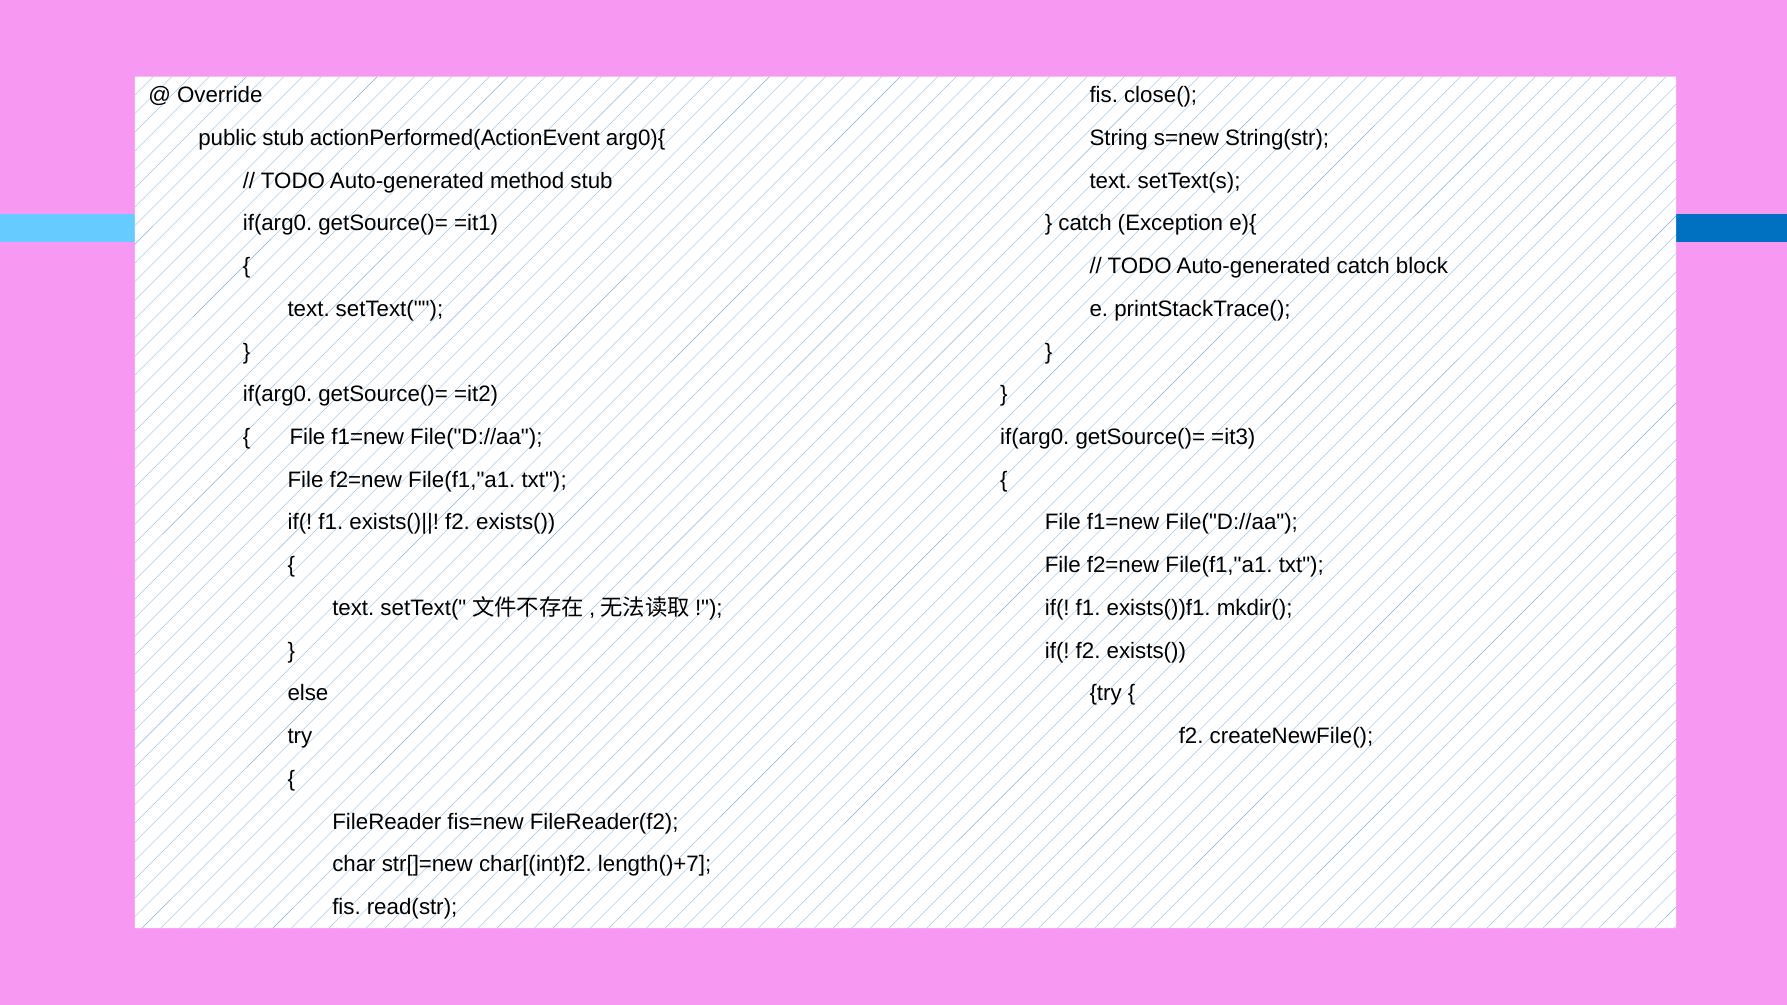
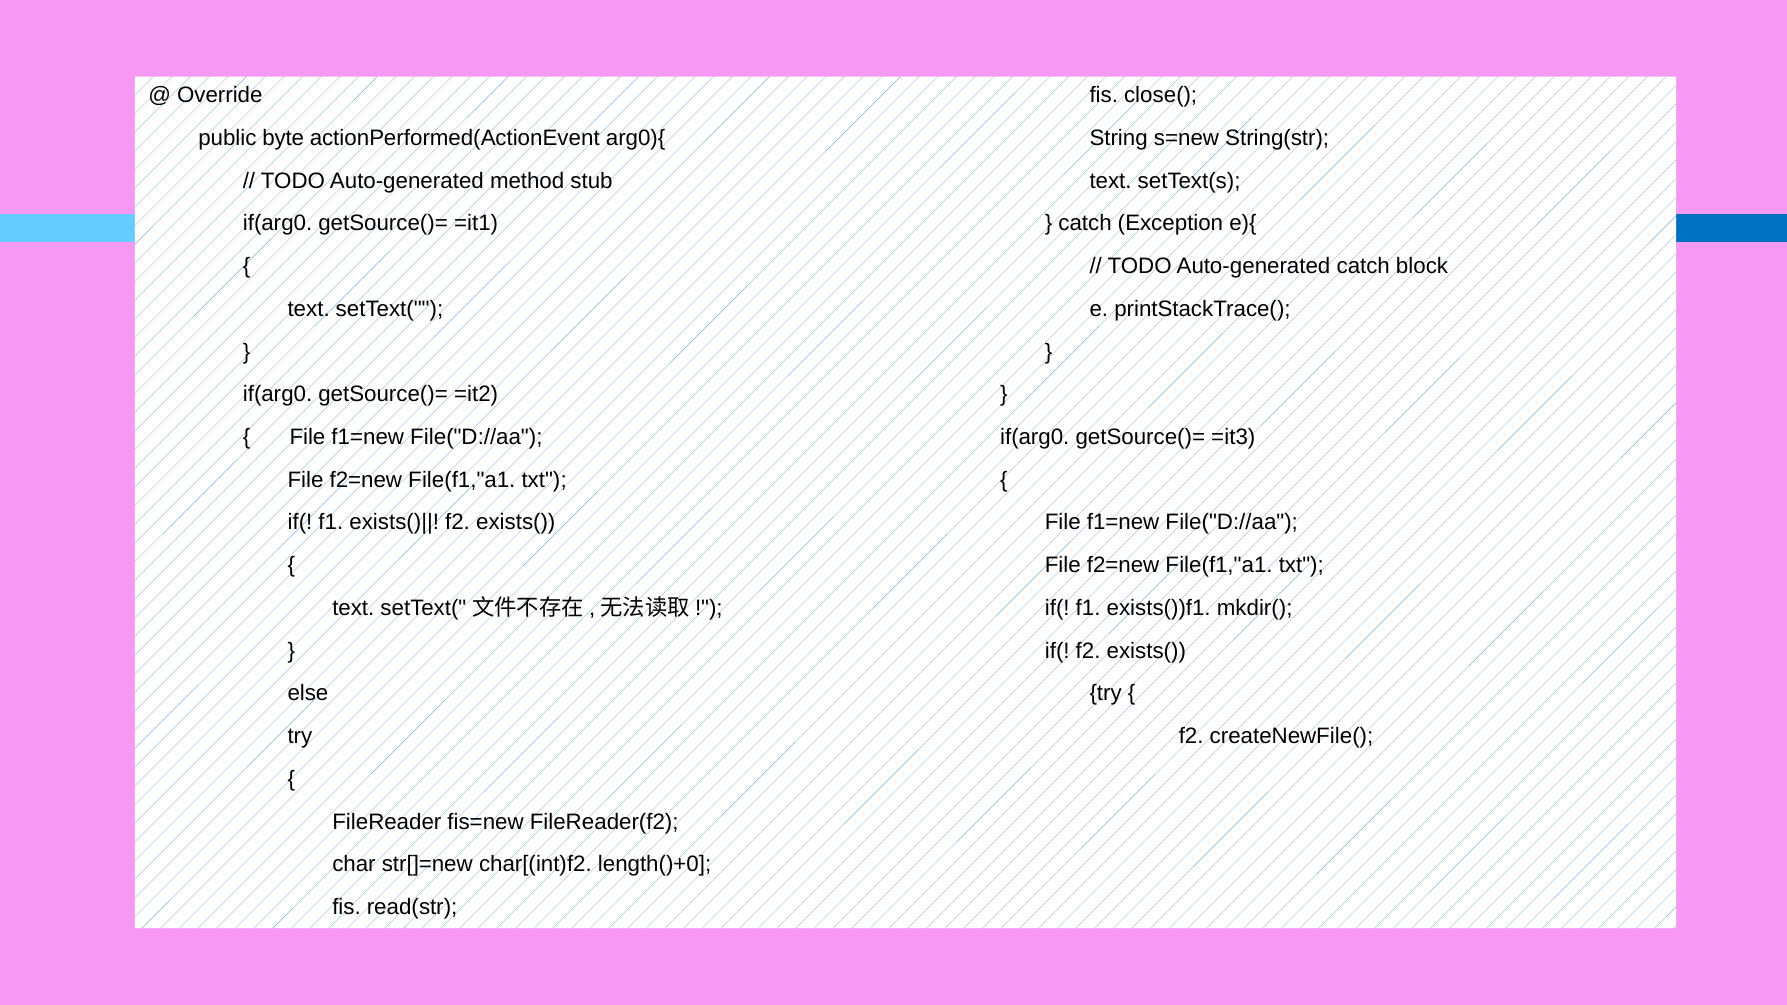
public stub: stub -> byte
length()+7: length()+7 -> length()+0
